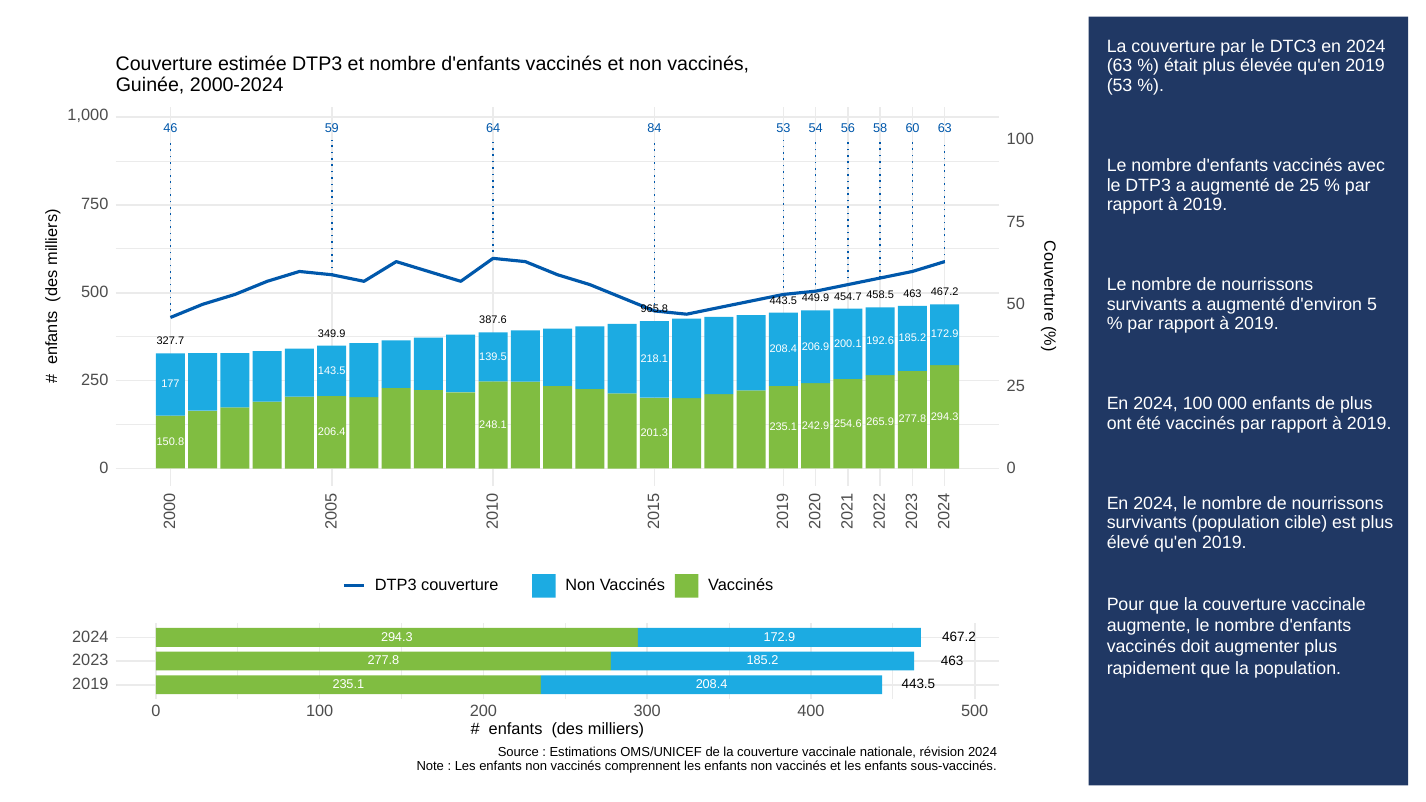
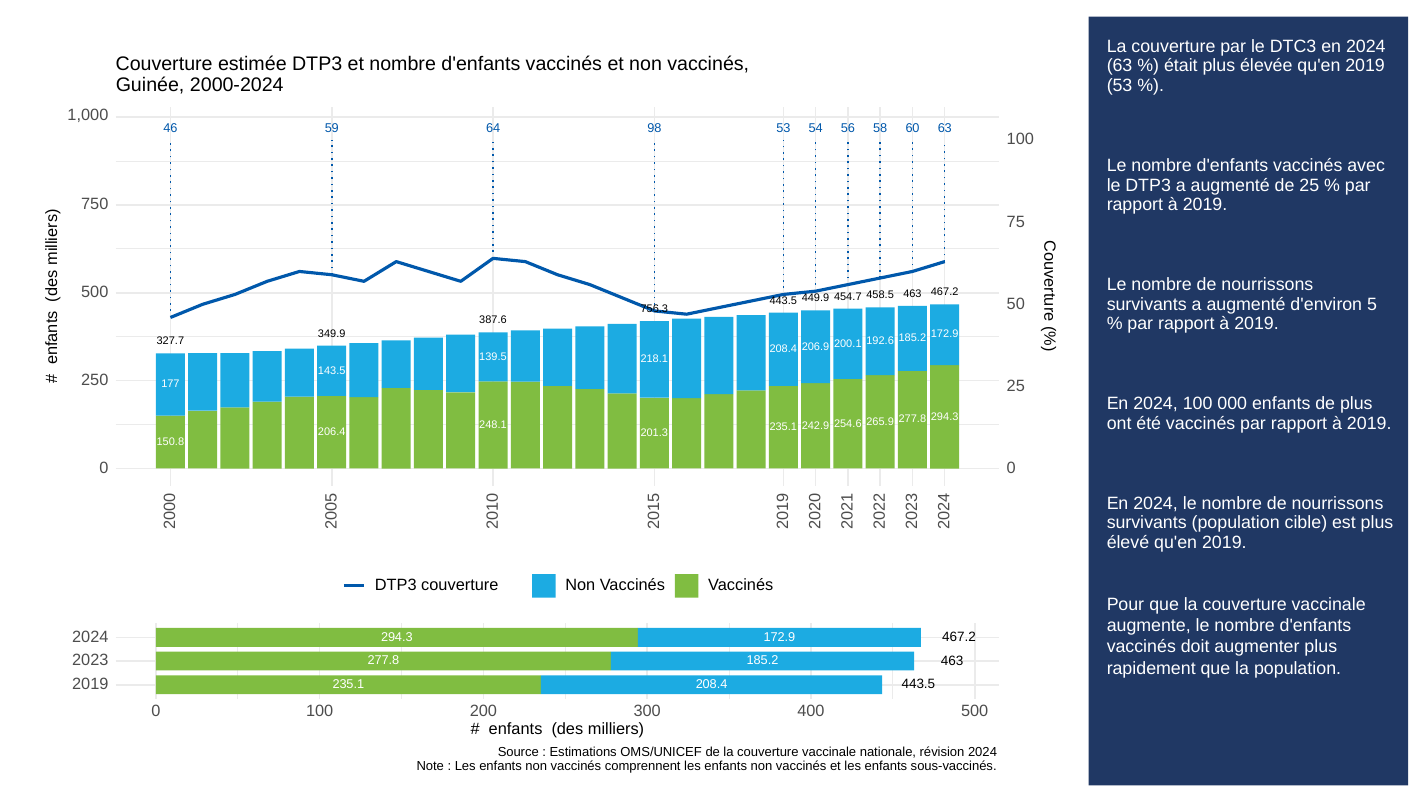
84: 84 -> 98
965.8: 965.8 -> 756.3
